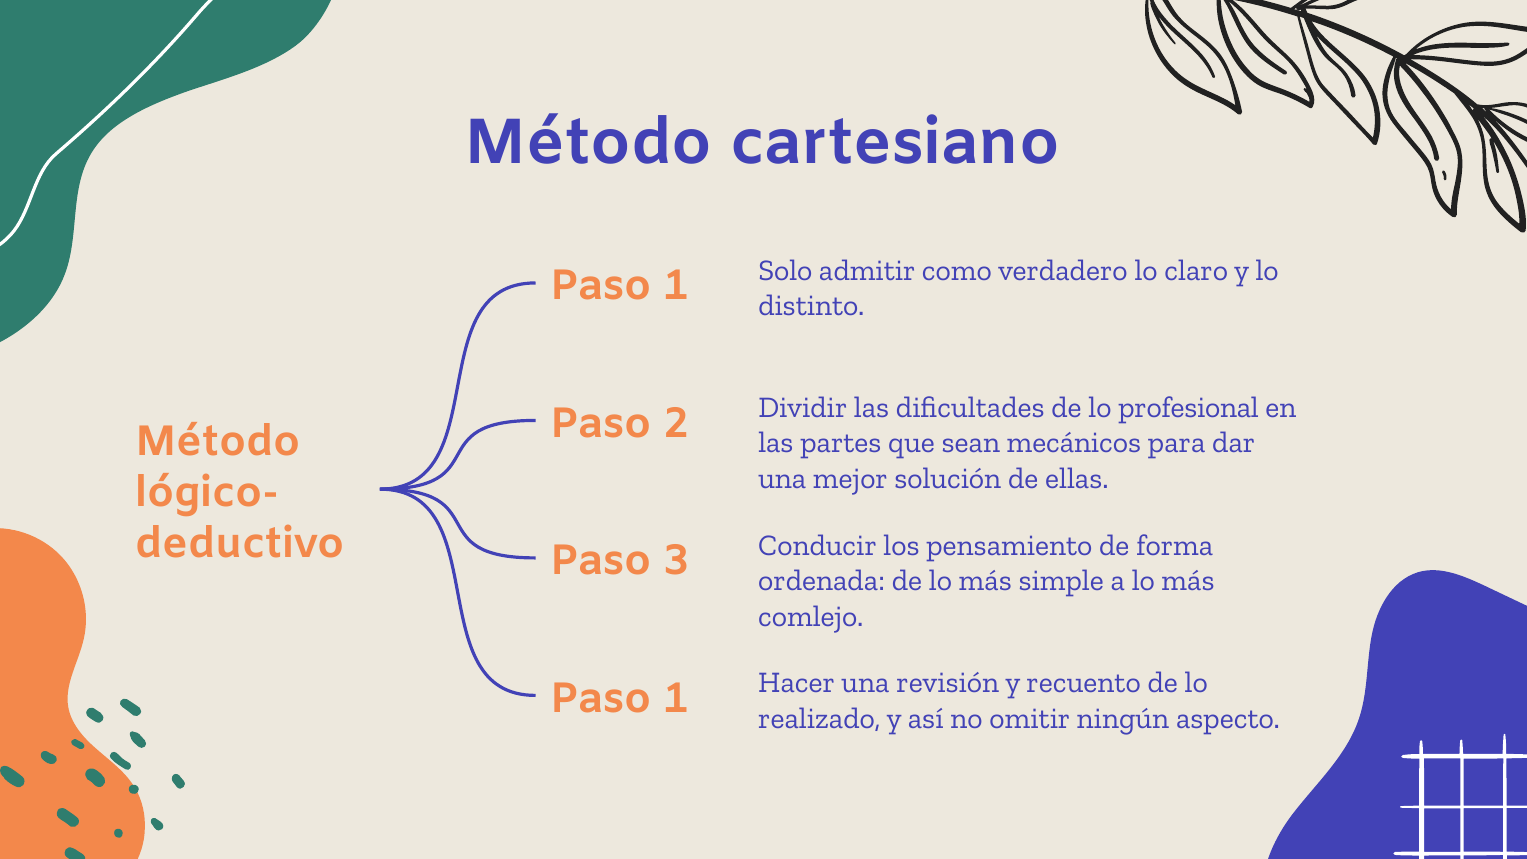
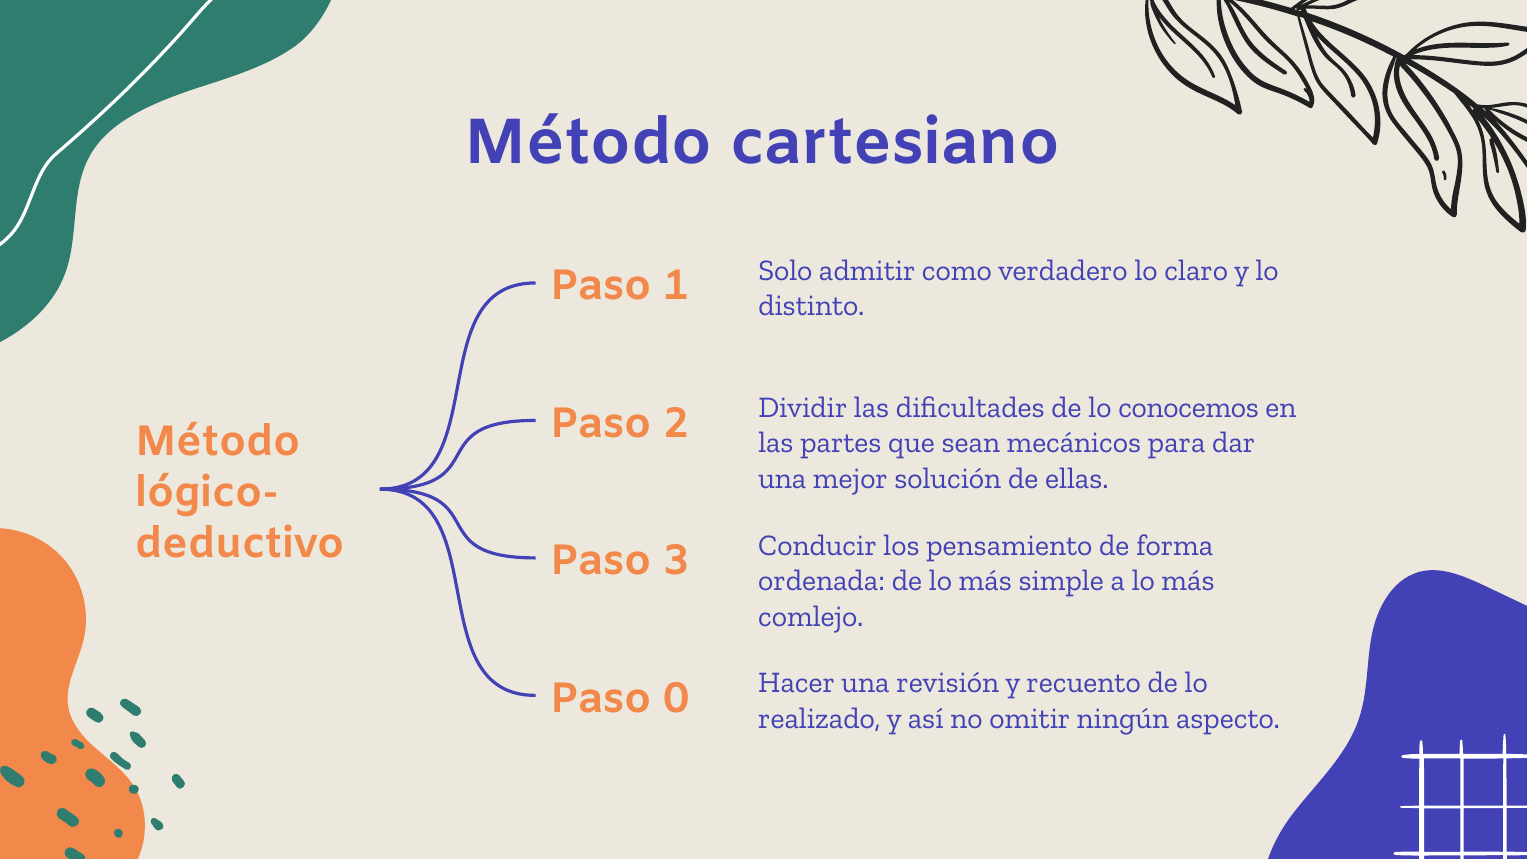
profesional: profesional -> conocemos
1 at (677, 698): 1 -> 0
